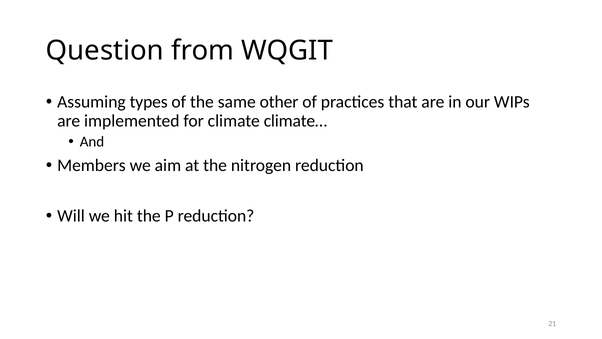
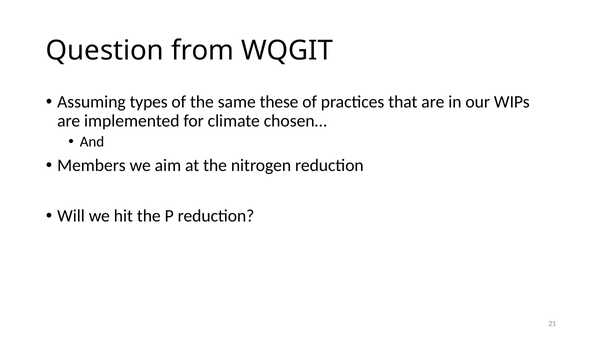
other: other -> these
climate…: climate… -> chosen…
